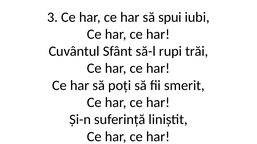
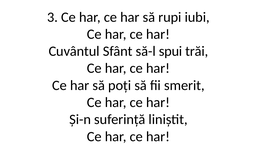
spui: spui -> rupi
rupi: rupi -> spui
